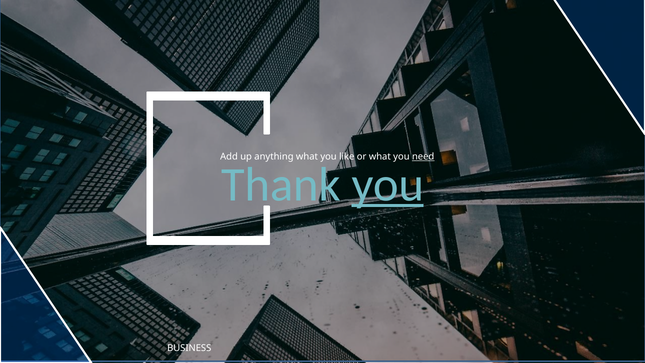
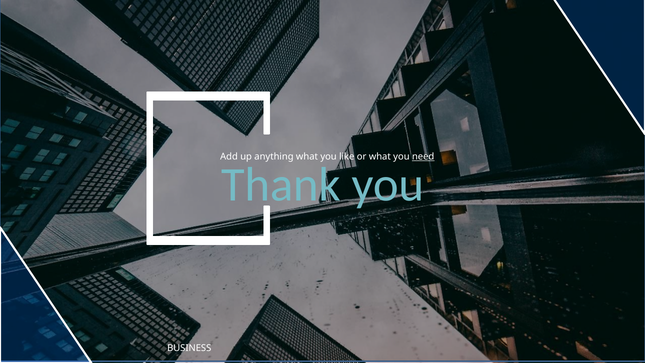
you at (388, 185) underline: present -> none
